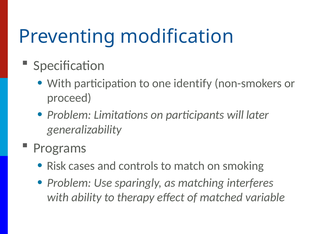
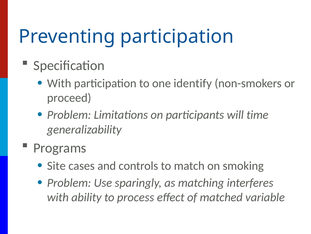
Preventing modification: modification -> participation
later: later -> time
Risk: Risk -> Site
therapy: therapy -> process
